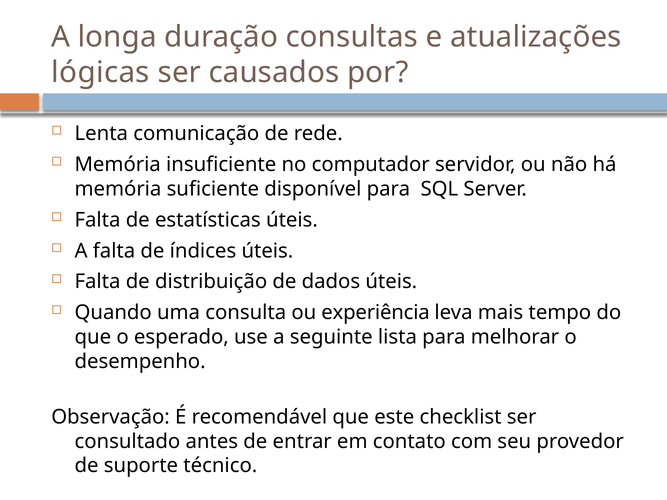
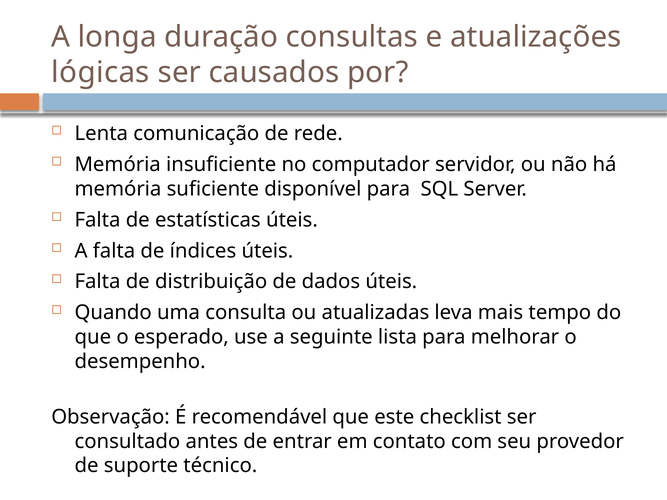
experiência: experiência -> atualizadas
